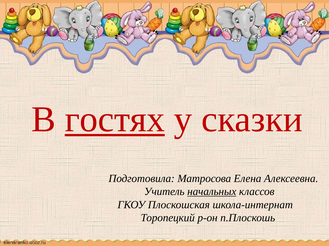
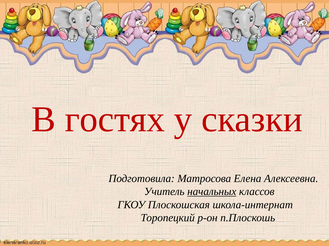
гостях underline: present -> none
